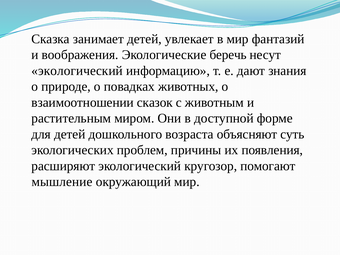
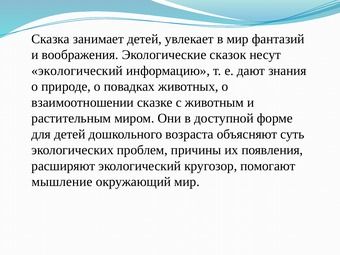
беречь: беречь -> сказок
сказок: сказок -> сказке
